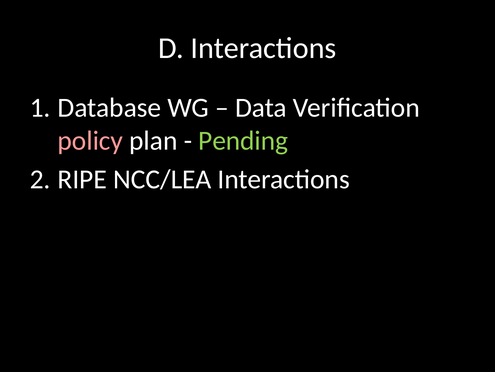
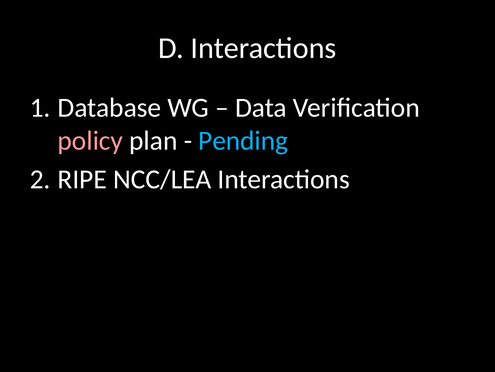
Pending colour: light green -> light blue
